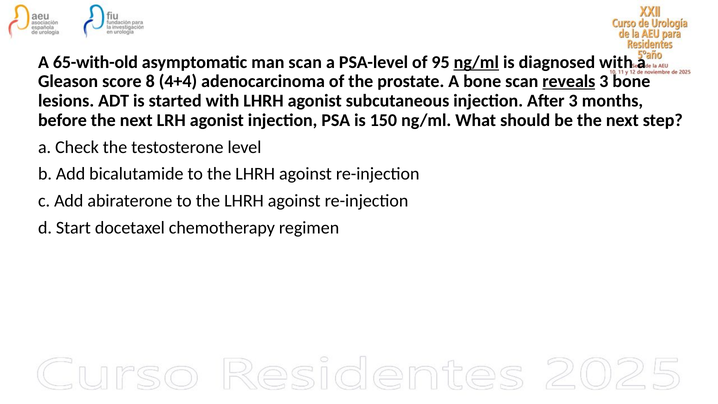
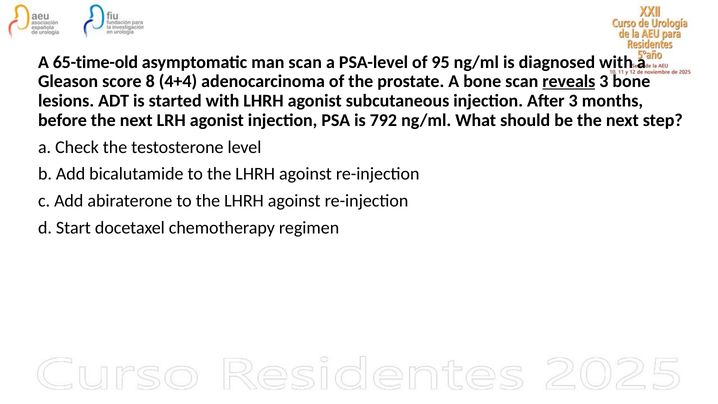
65-with-old: 65-with-old -> 65-time-old
ng/ml at (476, 62) underline: present -> none
150: 150 -> 792
